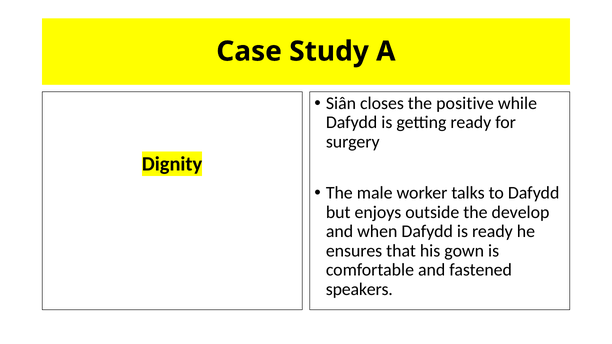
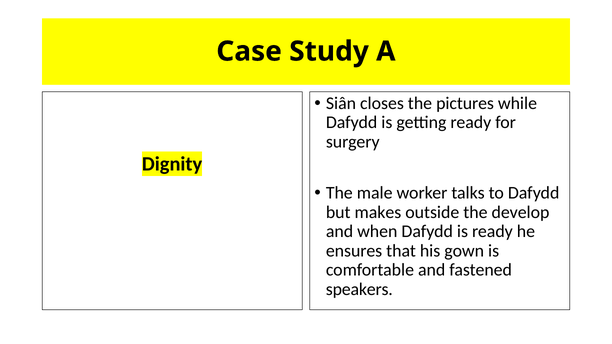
positive: positive -> pictures
enjoys: enjoys -> makes
